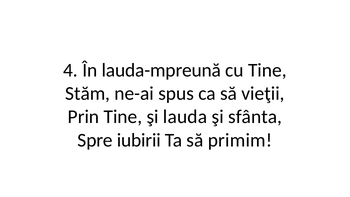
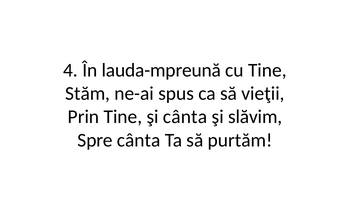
şi lauda: lauda -> cânta
sfânta: sfânta -> slăvim
Spre iubirii: iubirii -> cânta
primim: primim -> purtăm
